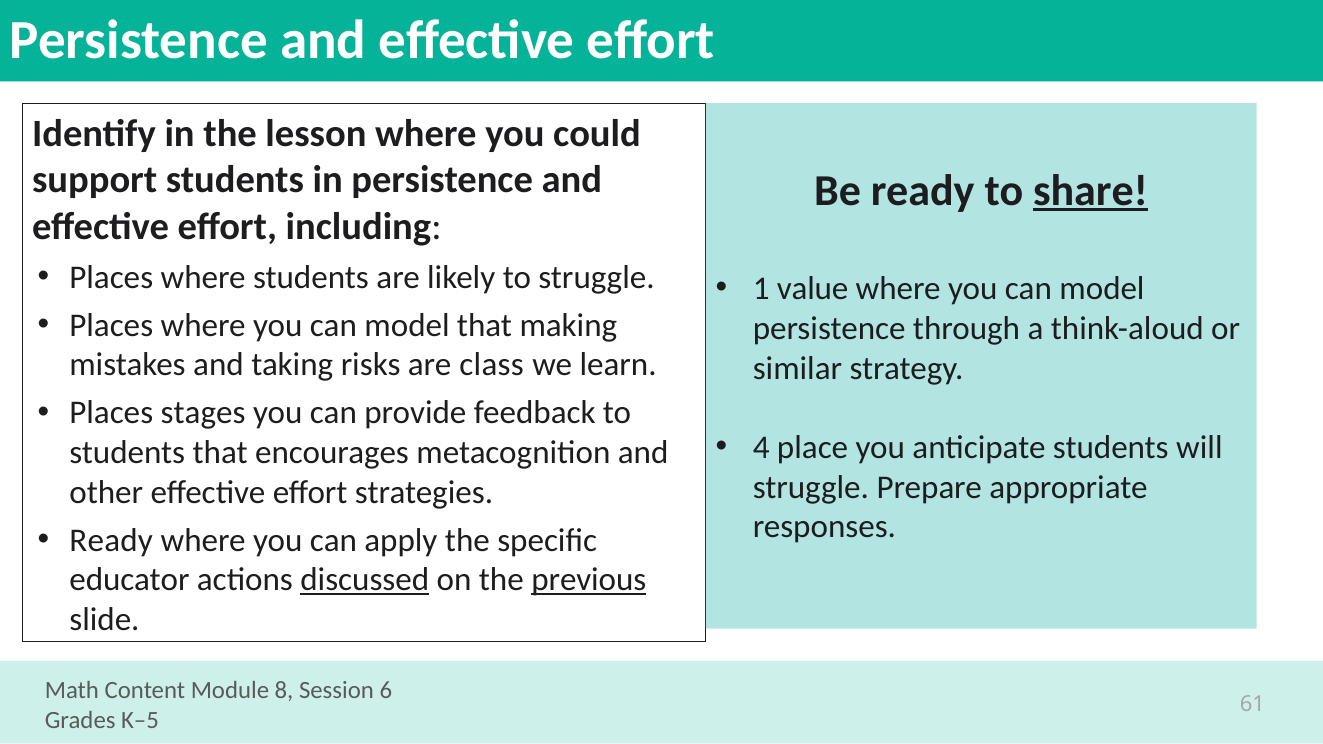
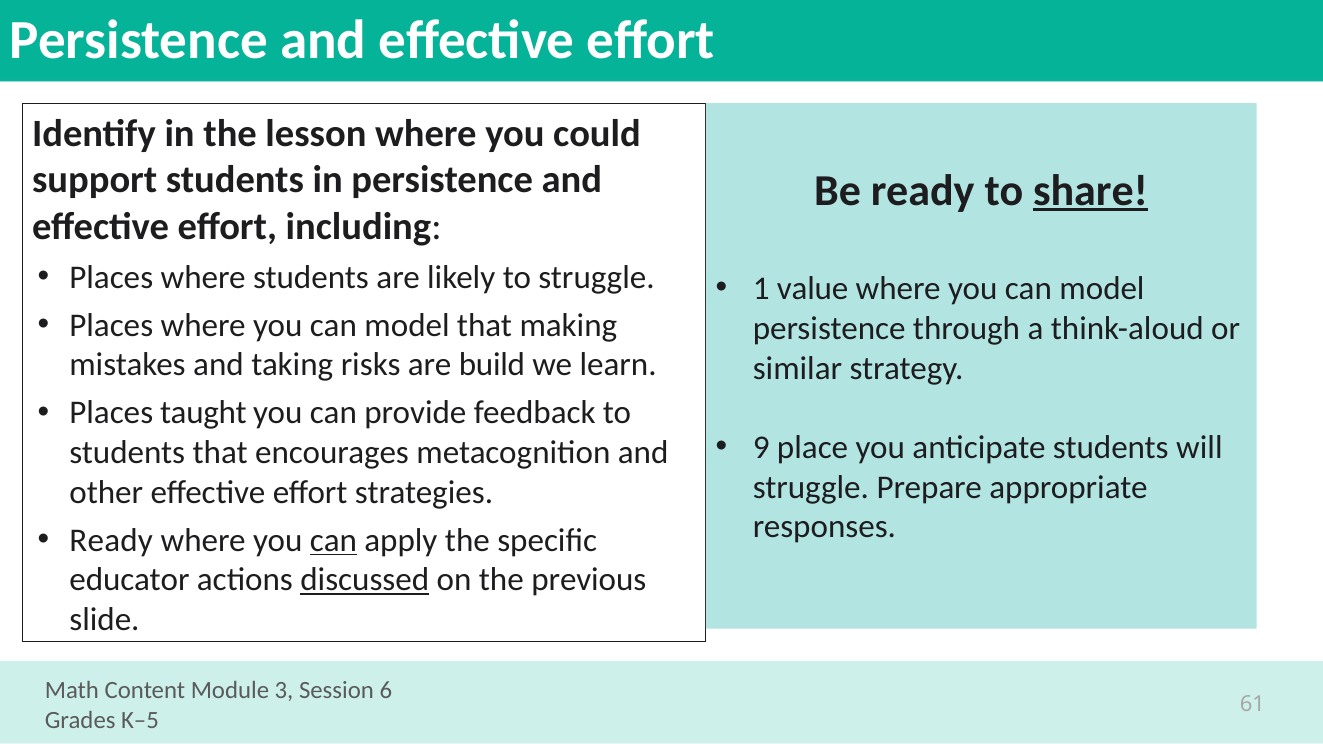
class: class -> build
stages: stages -> taught
4: 4 -> 9
can at (333, 540) underline: none -> present
previous underline: present -> none
8: 8 -> 3
